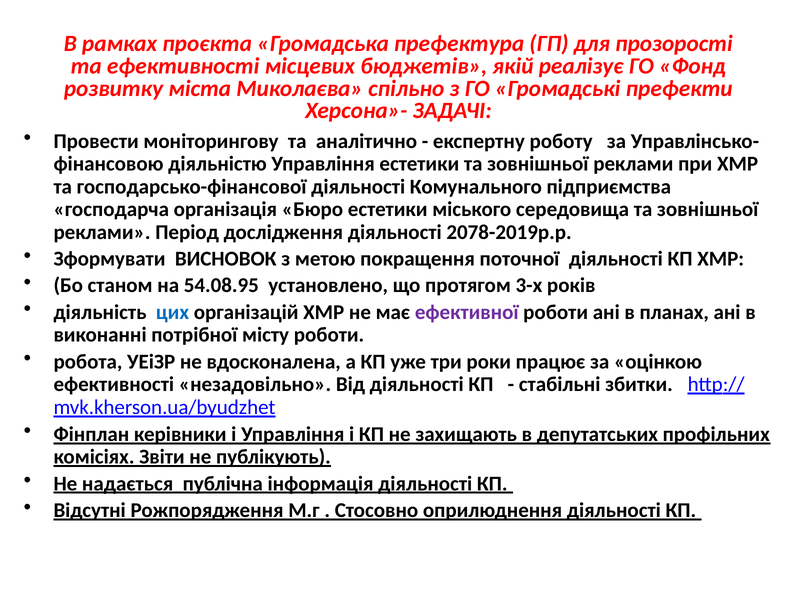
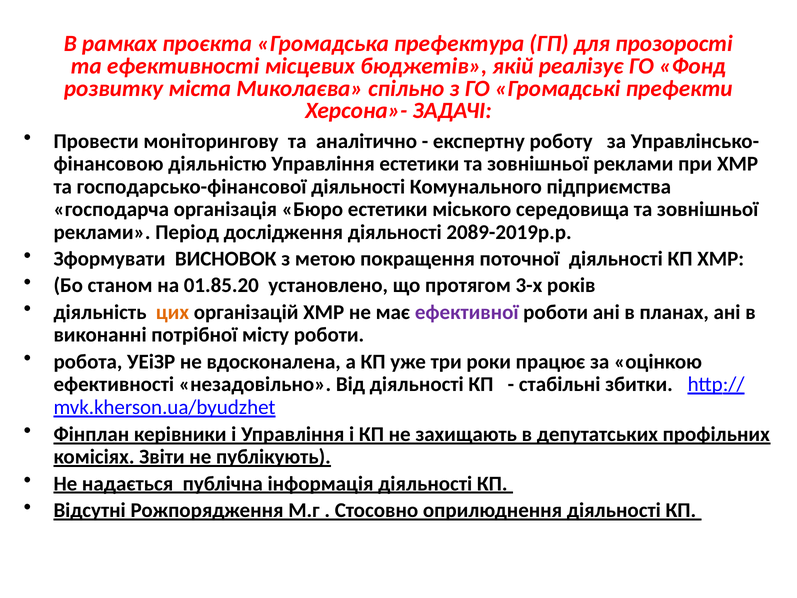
2078-2019р.р: 2078-2019р.р -> 2089-2019р.р
54.08.95: 54.08.95 -> 01.85.20
цих colour: blue -> orange
